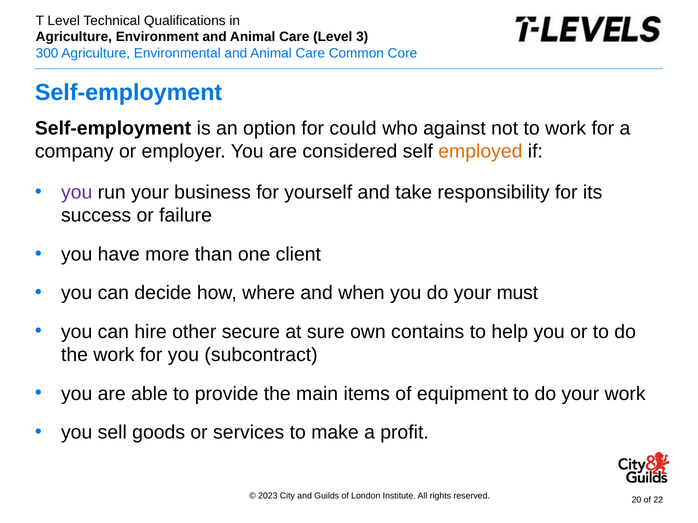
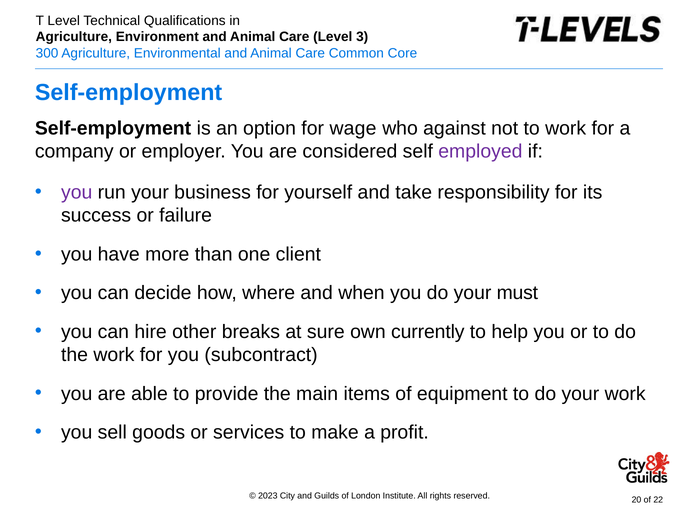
could: could -> wage
employed colour: orange -> purple
secure: secure -> breaks
contains: contains -> currently
